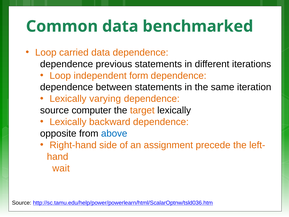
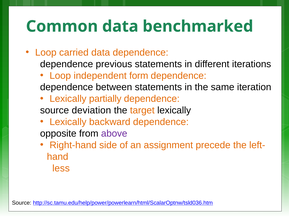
varying: varying -> partially
computer: computer -> deviation
above colour: blue -> purple
wait: wait -> less
